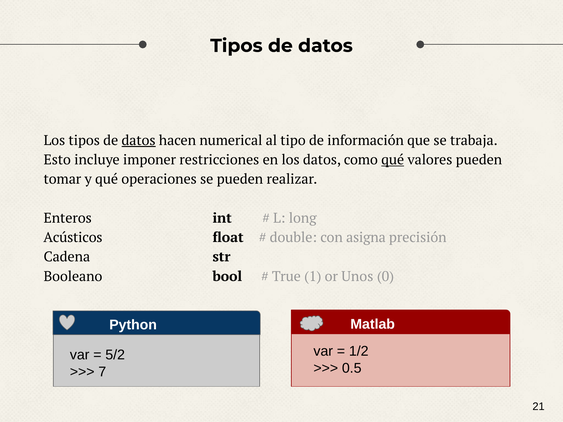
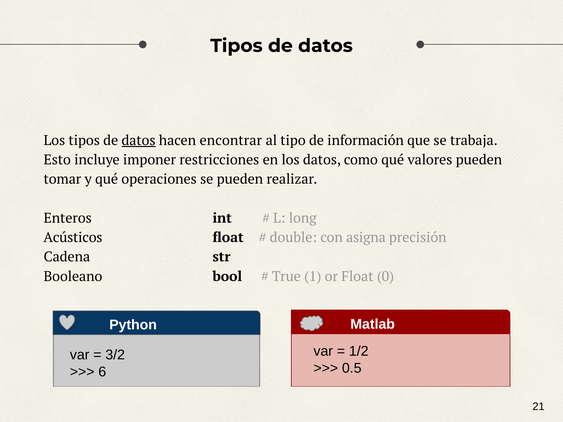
numerical: numerical -> encontrar
qué at (393, 160) underline: present -> none
or Unos: Unos -> Float
5/2: 5/2 -> 3/2
7: 7 -> 6
